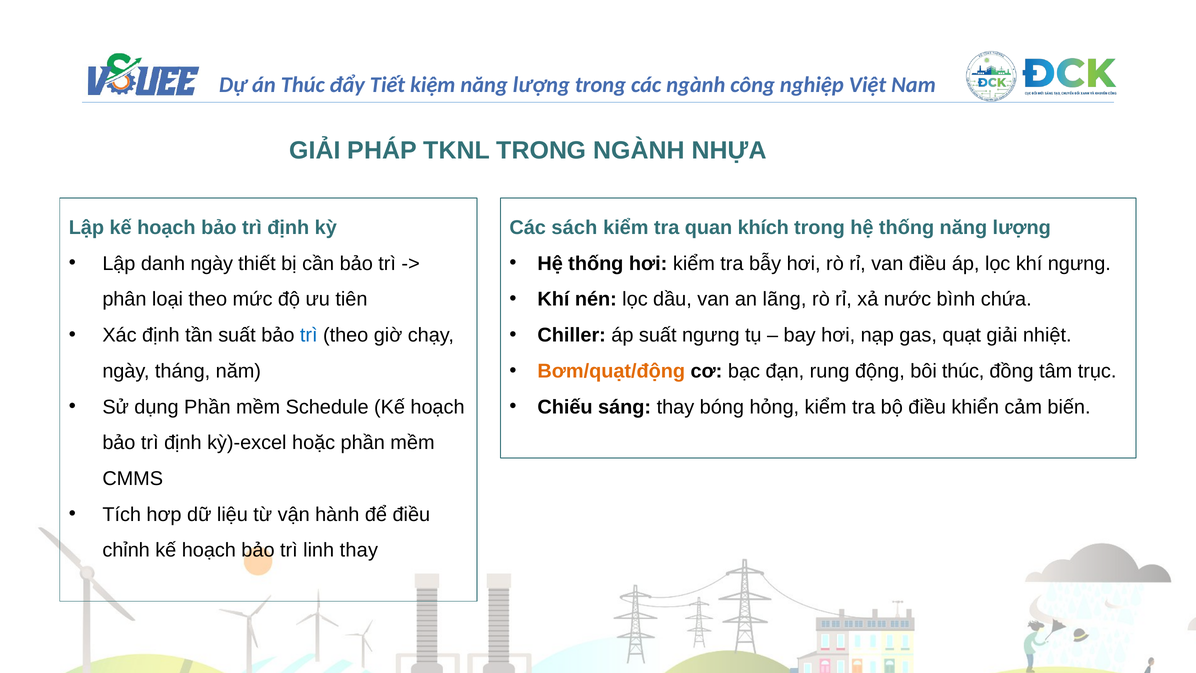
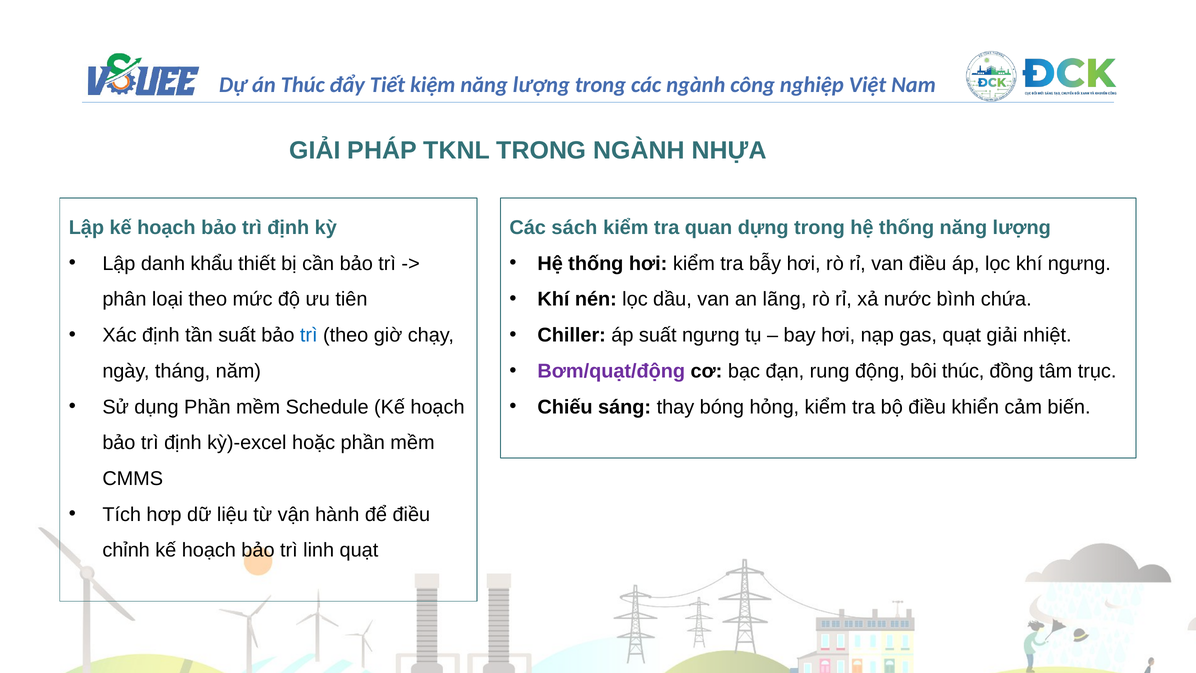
khích: khích -> dựng
danh ngày: ngày -> khẩu
Bơm/quạt/động colour: orange -> purple
linh thay: thay -> quạt
